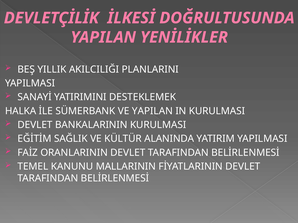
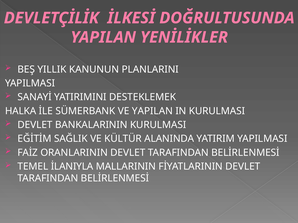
AKILCILIĞI: AKILCILIĞI -> KANUNUN
KANUNU: KANUNU -> İLANIYLA
